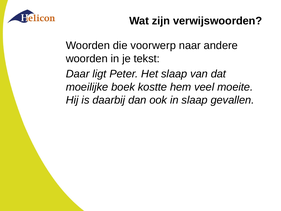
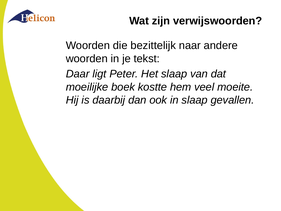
voorwerp: voorwerp -> bezittelijk
